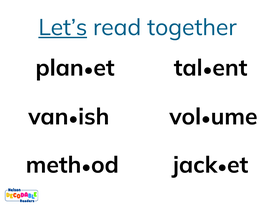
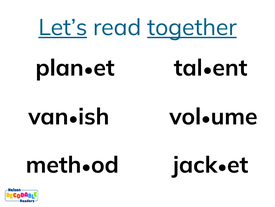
together underline: none -> present
